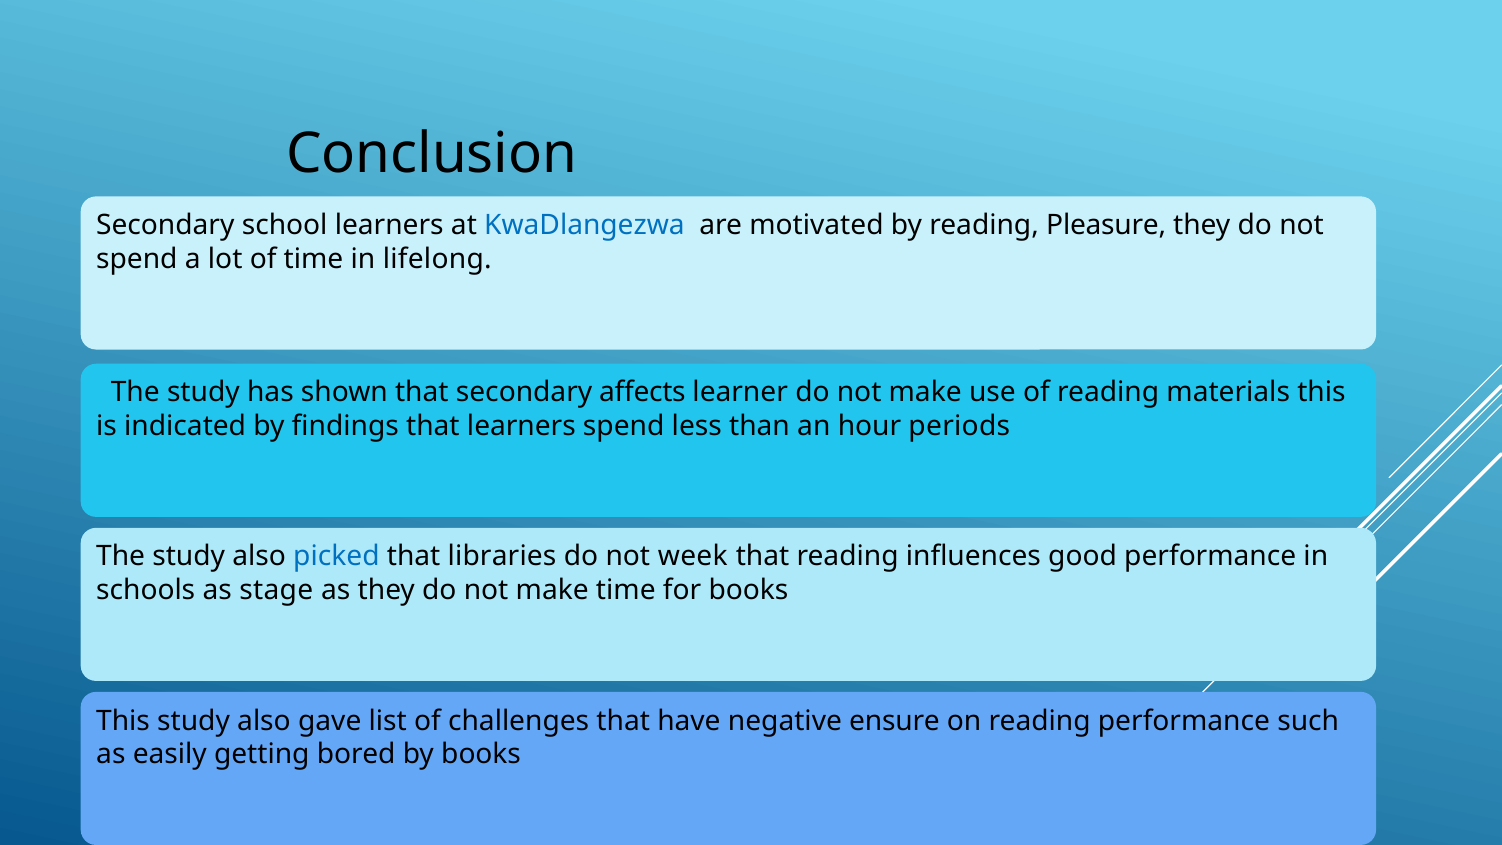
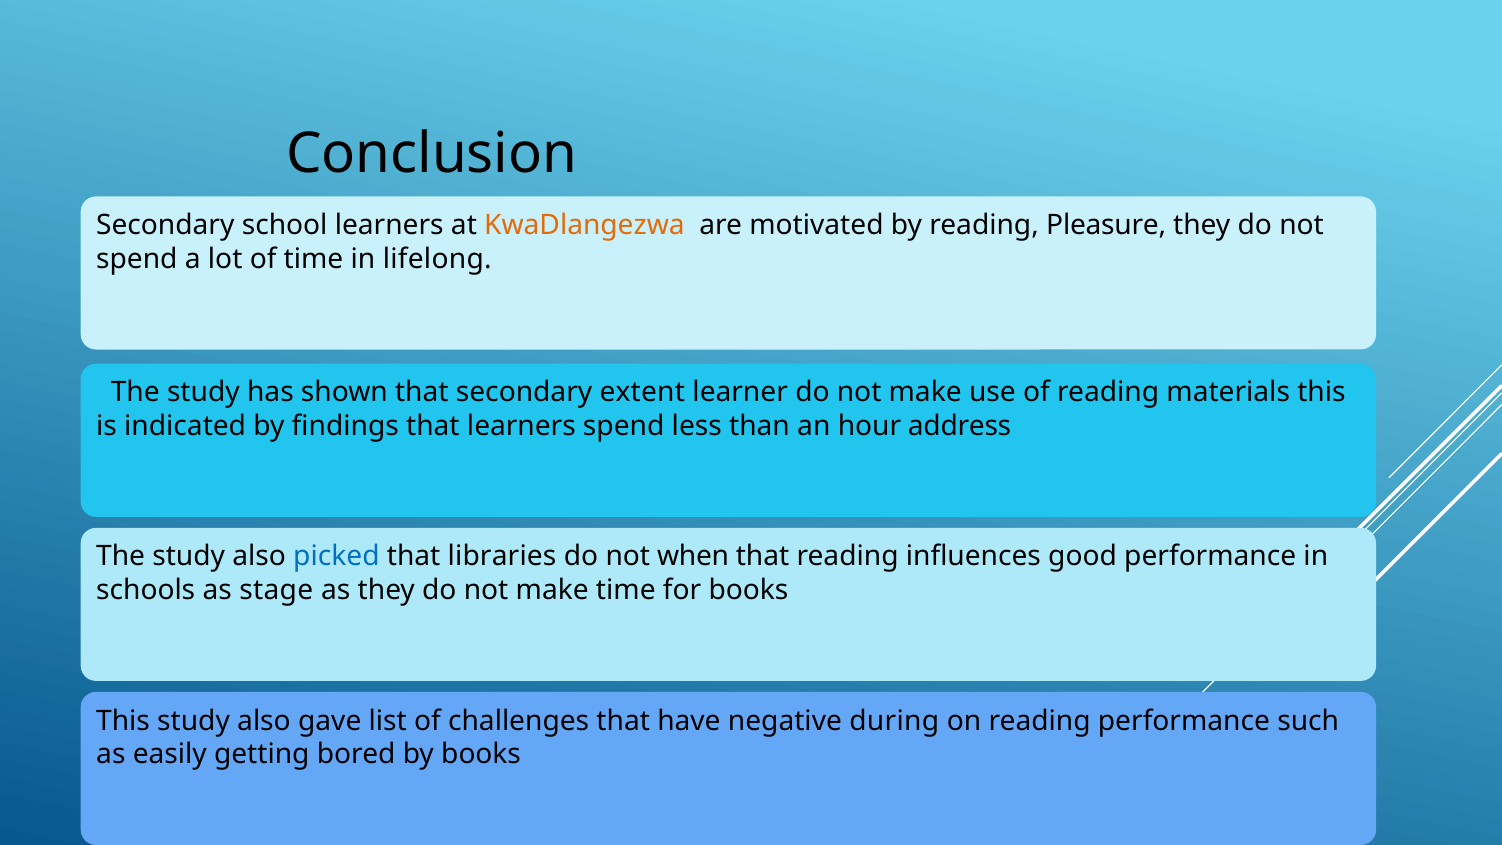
KwaDlangezwa colour: blue -> orange
affects: affects -> extent
periods: periods -> address
week: week -> when
ensure: ensure -> during
